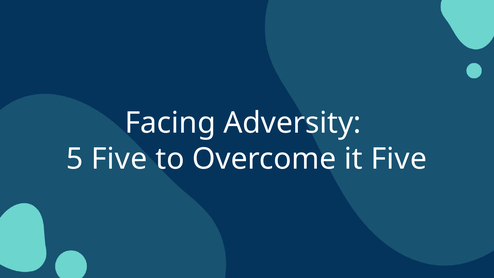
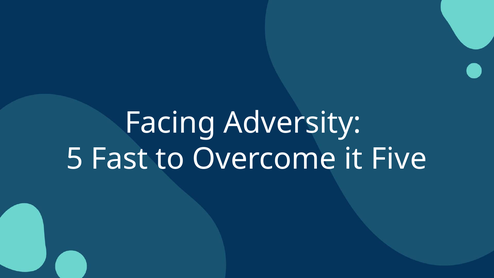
5 Five: Five -> Fast
